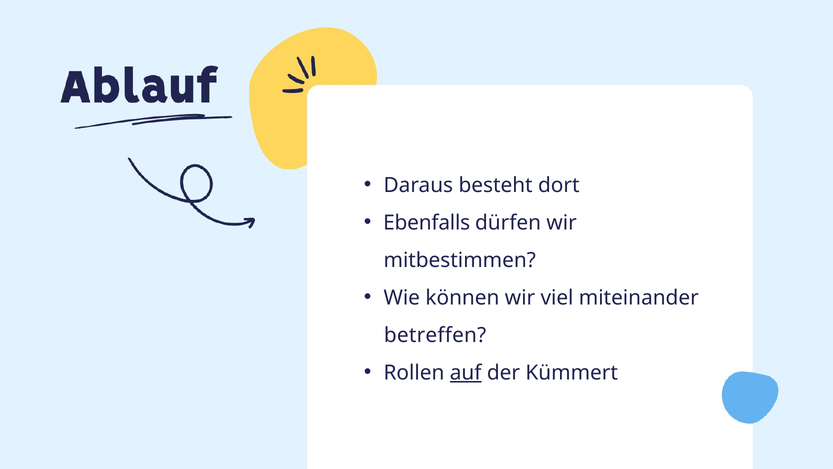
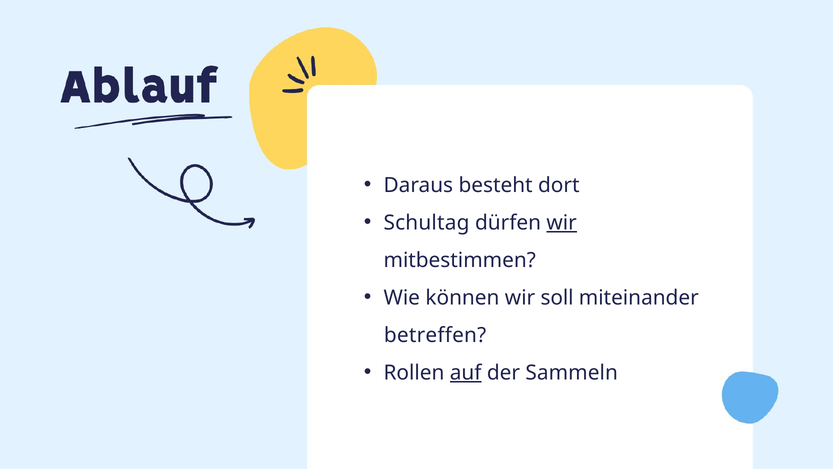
Ebenfalls: Ebenfalls -> Schultag
wir at (562, 222) underline: none -> present
viel: viel -> soll
Kümmert: Kümmert -> Sammeln
